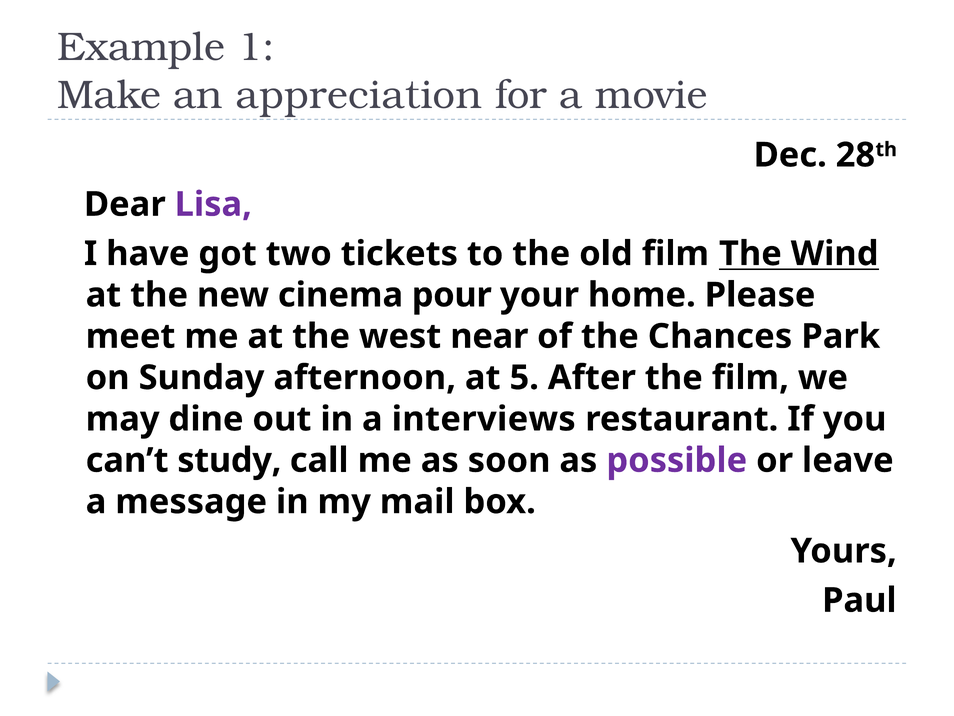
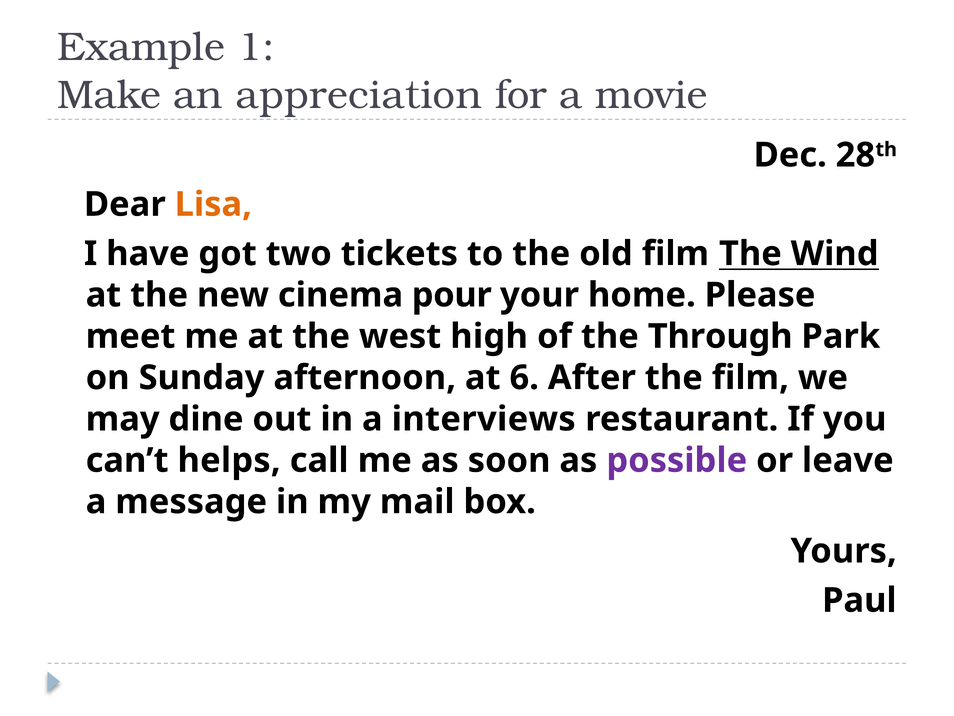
Lisa colour: purple -> orange
near: near -> high
Chances: Chances -> Through
5: 5 -> 6
study: study -> helps
